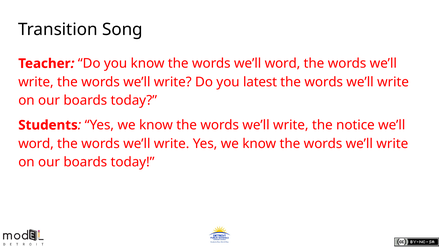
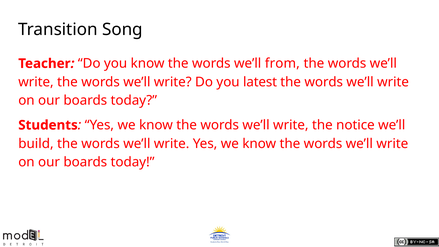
words we’ll word: word -> from
word at (36, 144): word -> build
